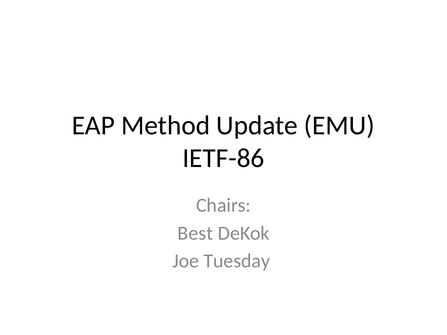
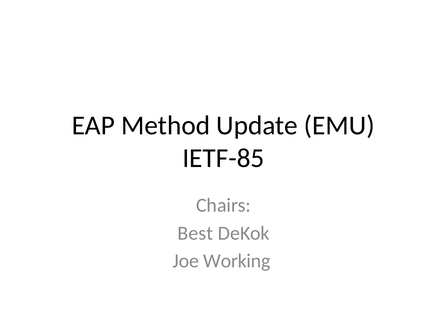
IETF-86: IETF-86 -> IETF-85
Tuesday: Tuesday -> Working
